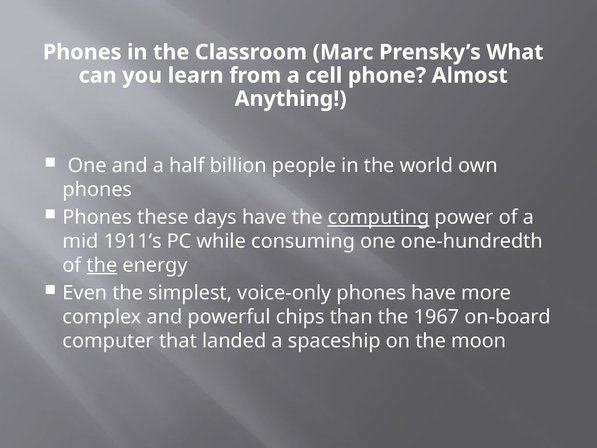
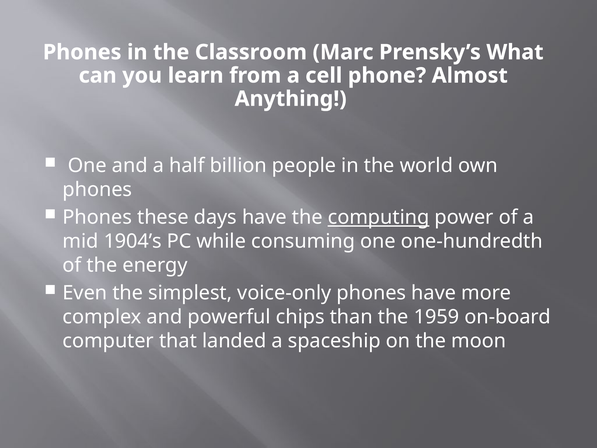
1911’s: 1911’s -> 1904’s
the at (102, 265) underline: present -> none
1967: 1967 -> 1959
